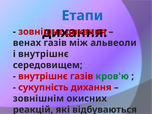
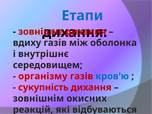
венах: венах -> вдиху
альвеоли: альвеоли -> оболонка
внутрішнє at (43, 76): внутрішнє -> організму
кров'ю colour: green -> blue
